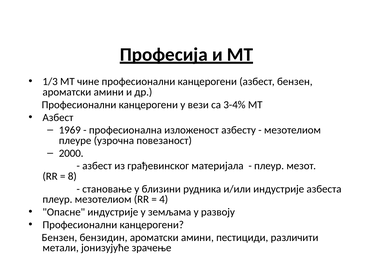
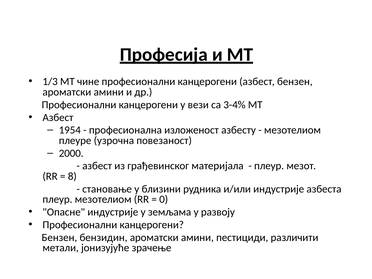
1969: 1969 -> 1954
4: 4 -> 0
